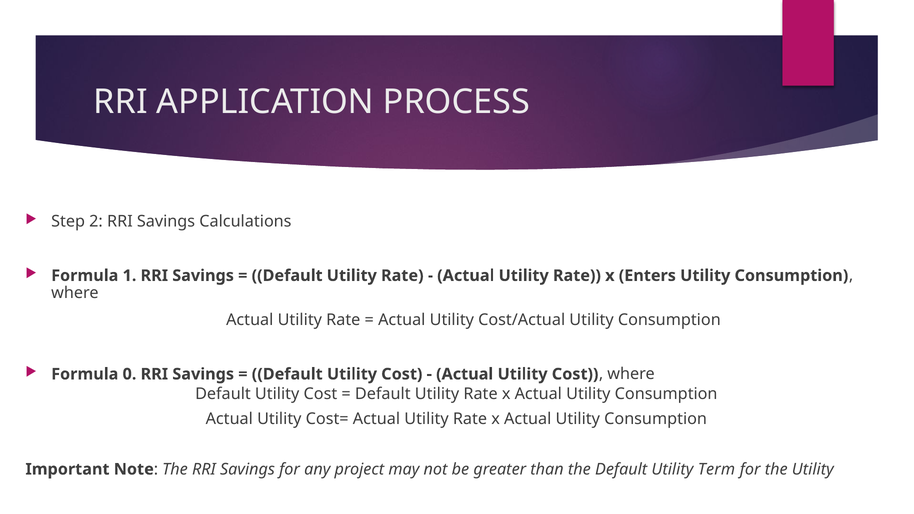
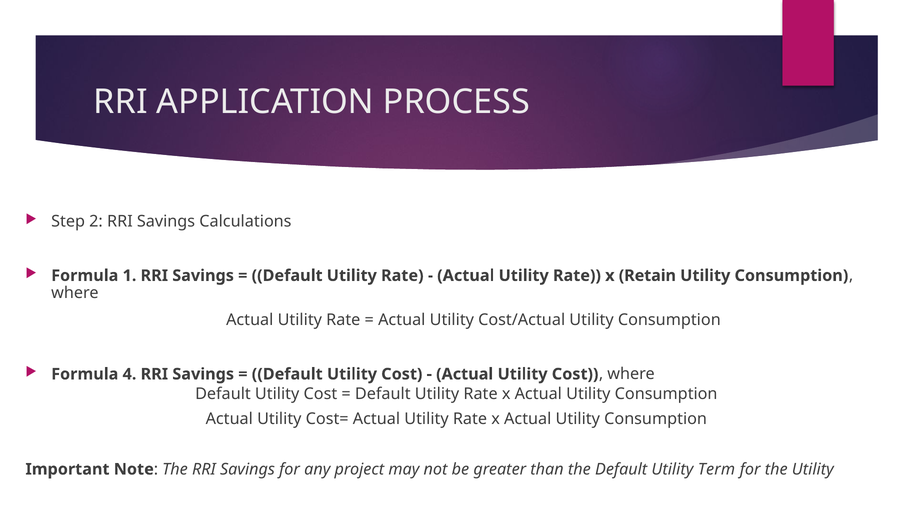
Enters: Enters -> Retain
0: 0 -> 4
